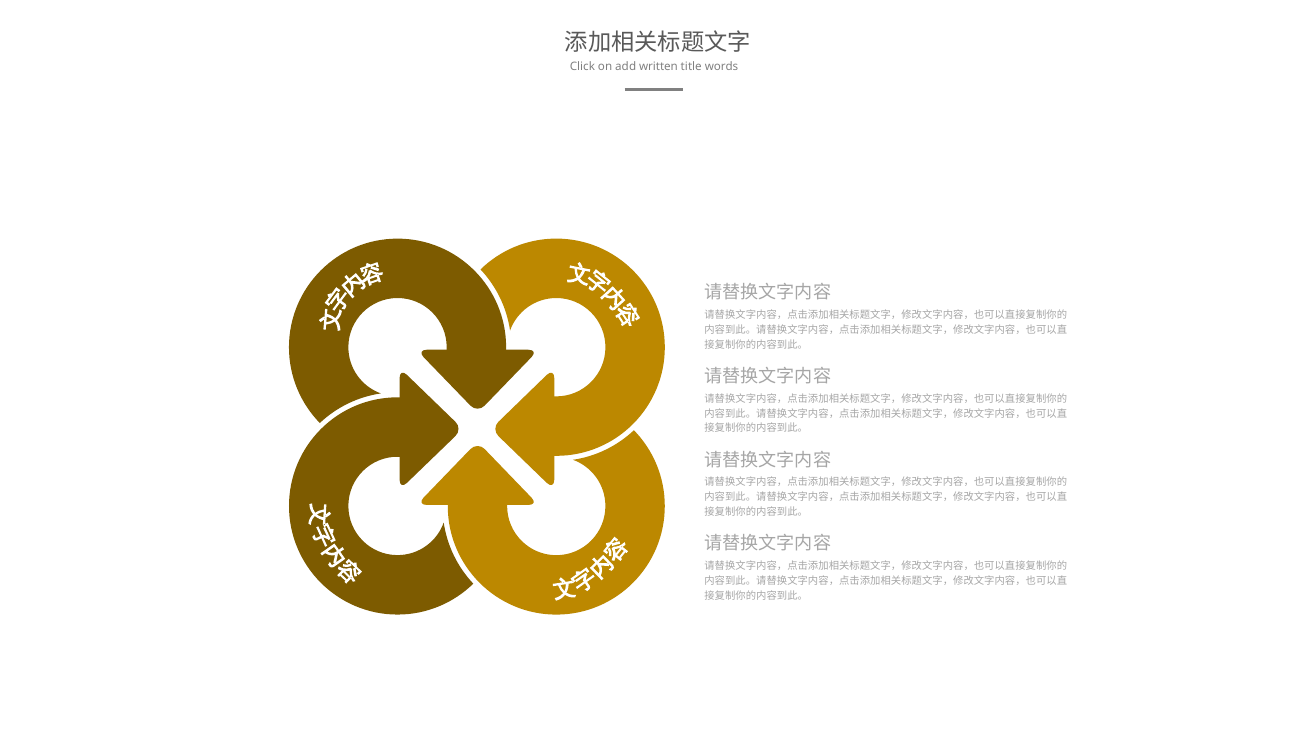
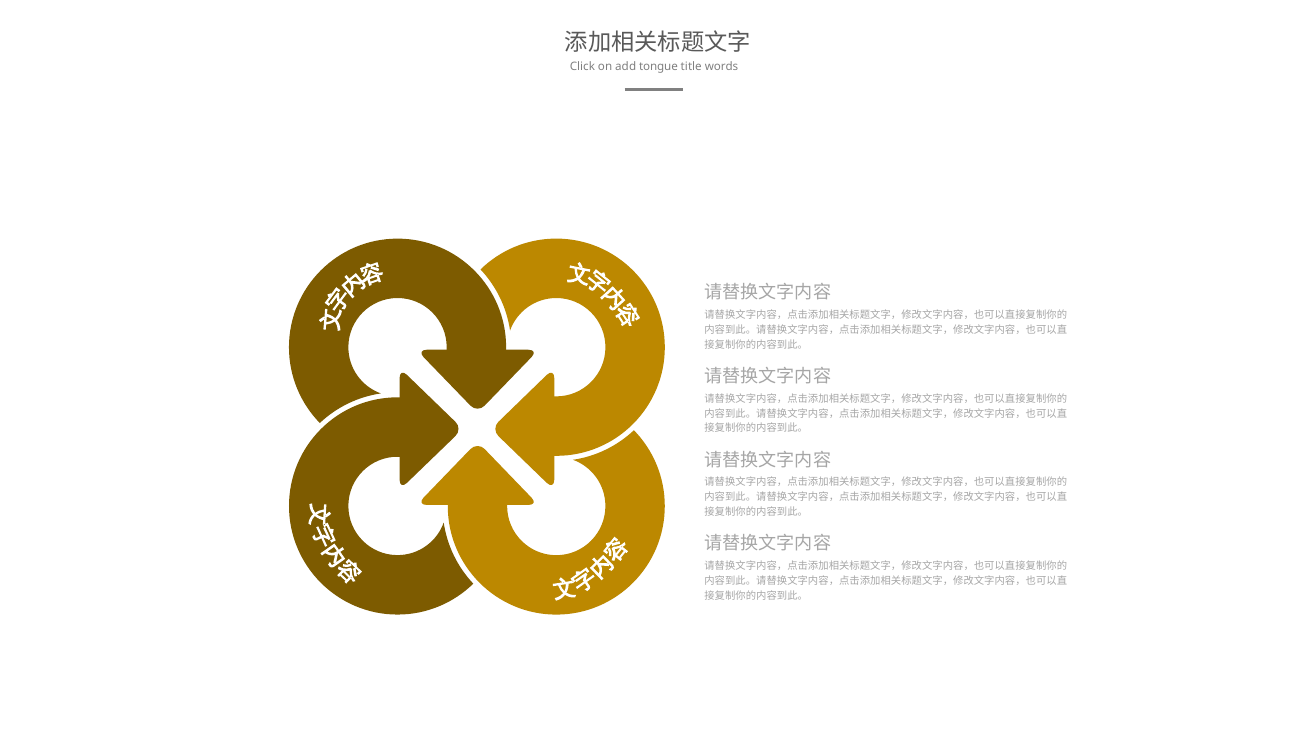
written: written -> tongue
